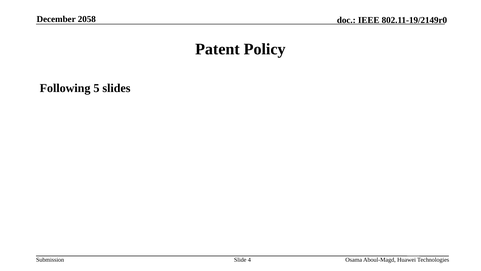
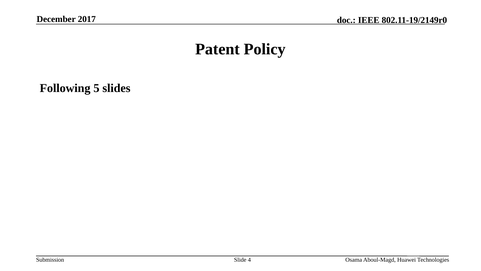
2058: 2058 -> 2017
